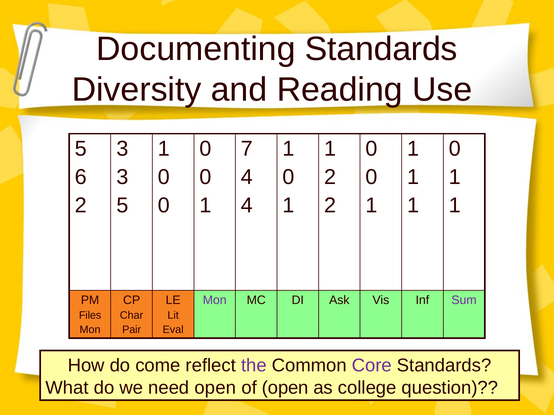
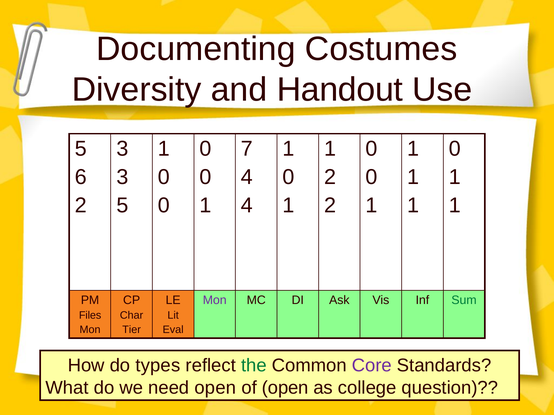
Documenting Standards: Standards -> Costumes
Reading: Reading -> Handout
Sum colour: purple -> green
Pair: Pair -> Tier
come: come -> types
the colour: purple -> green
